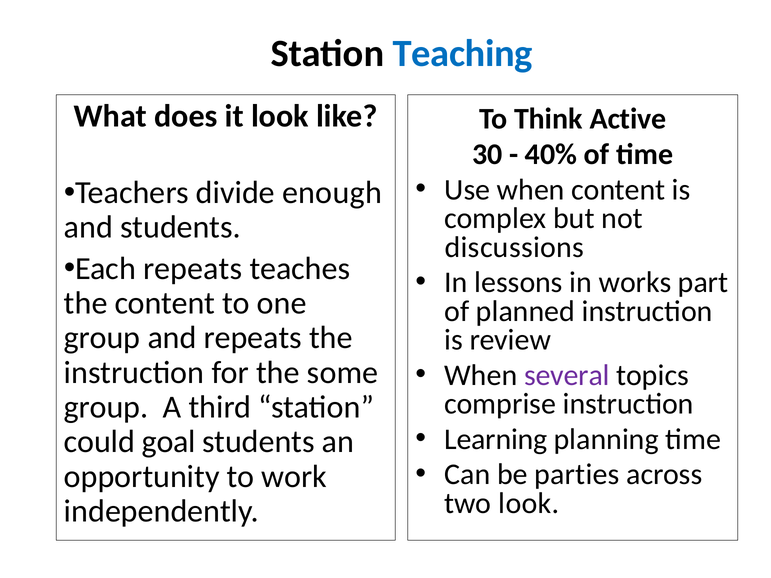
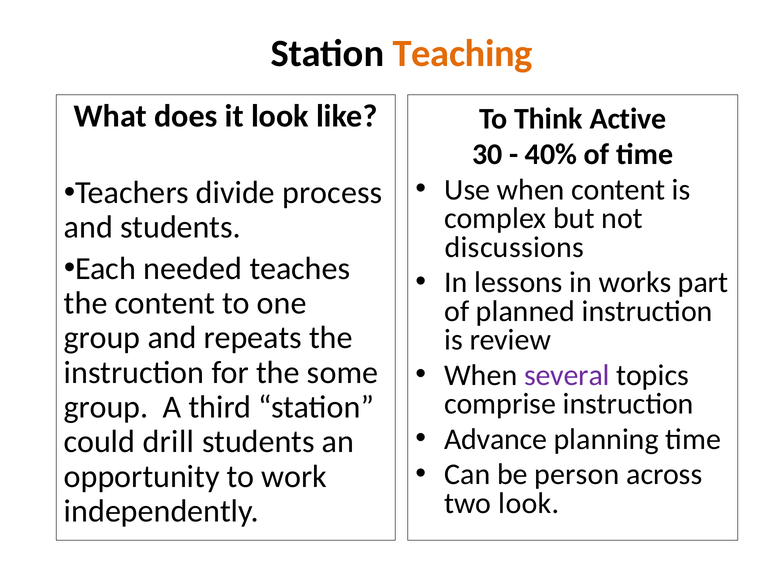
Teaching colour: blue -> orange
enough: enough -> process
Each repeats: repeats -> needed
Learning: Learning -> Advance
goal: goal -> drill
parties: parties -> person
